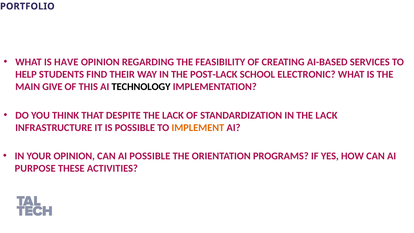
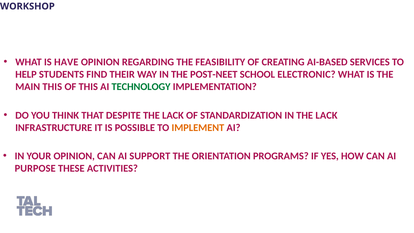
PORTFOLIO: PORTFOLIO -> WORKSHOP
POST-LACK: POST-LACK -> POST-NEET
MAIN GIVE: GIVE -> THIS
TECHNOLOGY colour: black -> green
AI POSSIBLE: POSSIBLE -> SUPPORT
